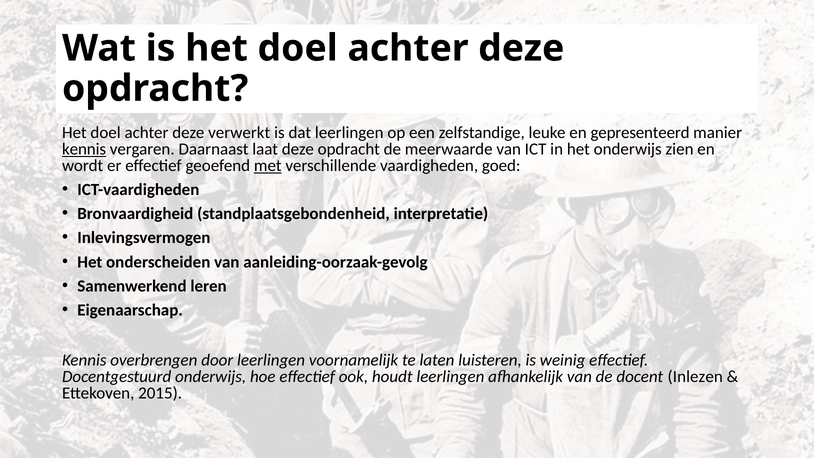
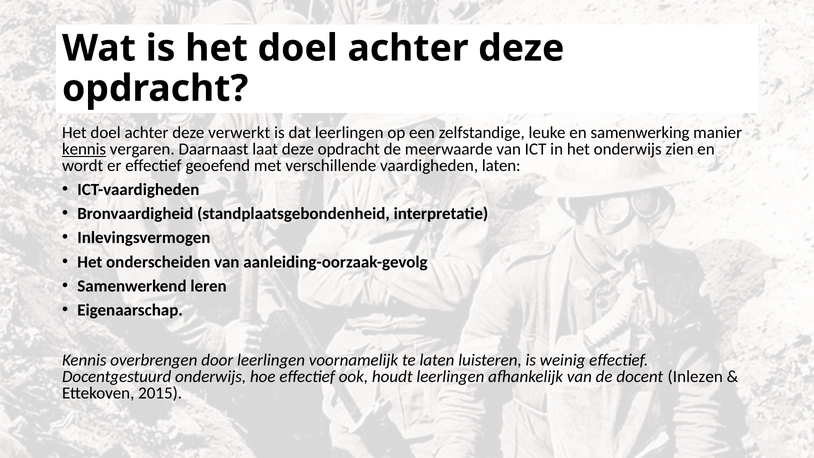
gepresenteerd: gepresenteerd -> samenwerking
met underline: present -> none
vaardigheden goed: goed -> laten
